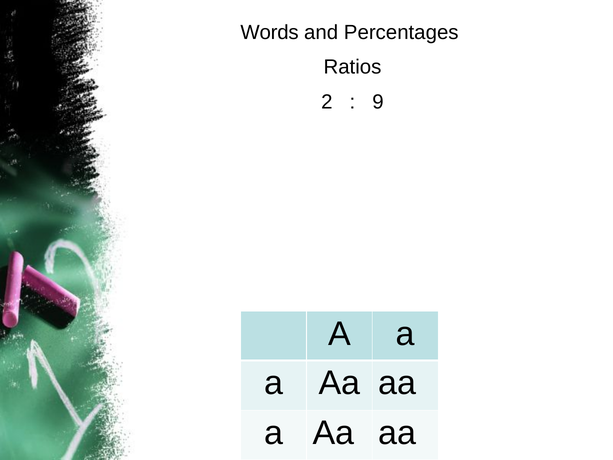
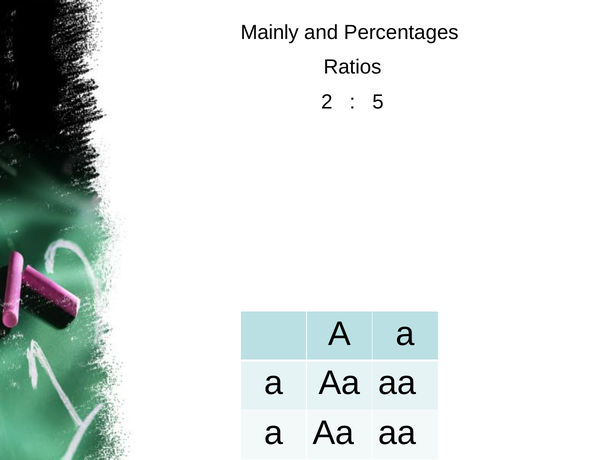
Words: Words -> Mainly
9: 9 -> 5
